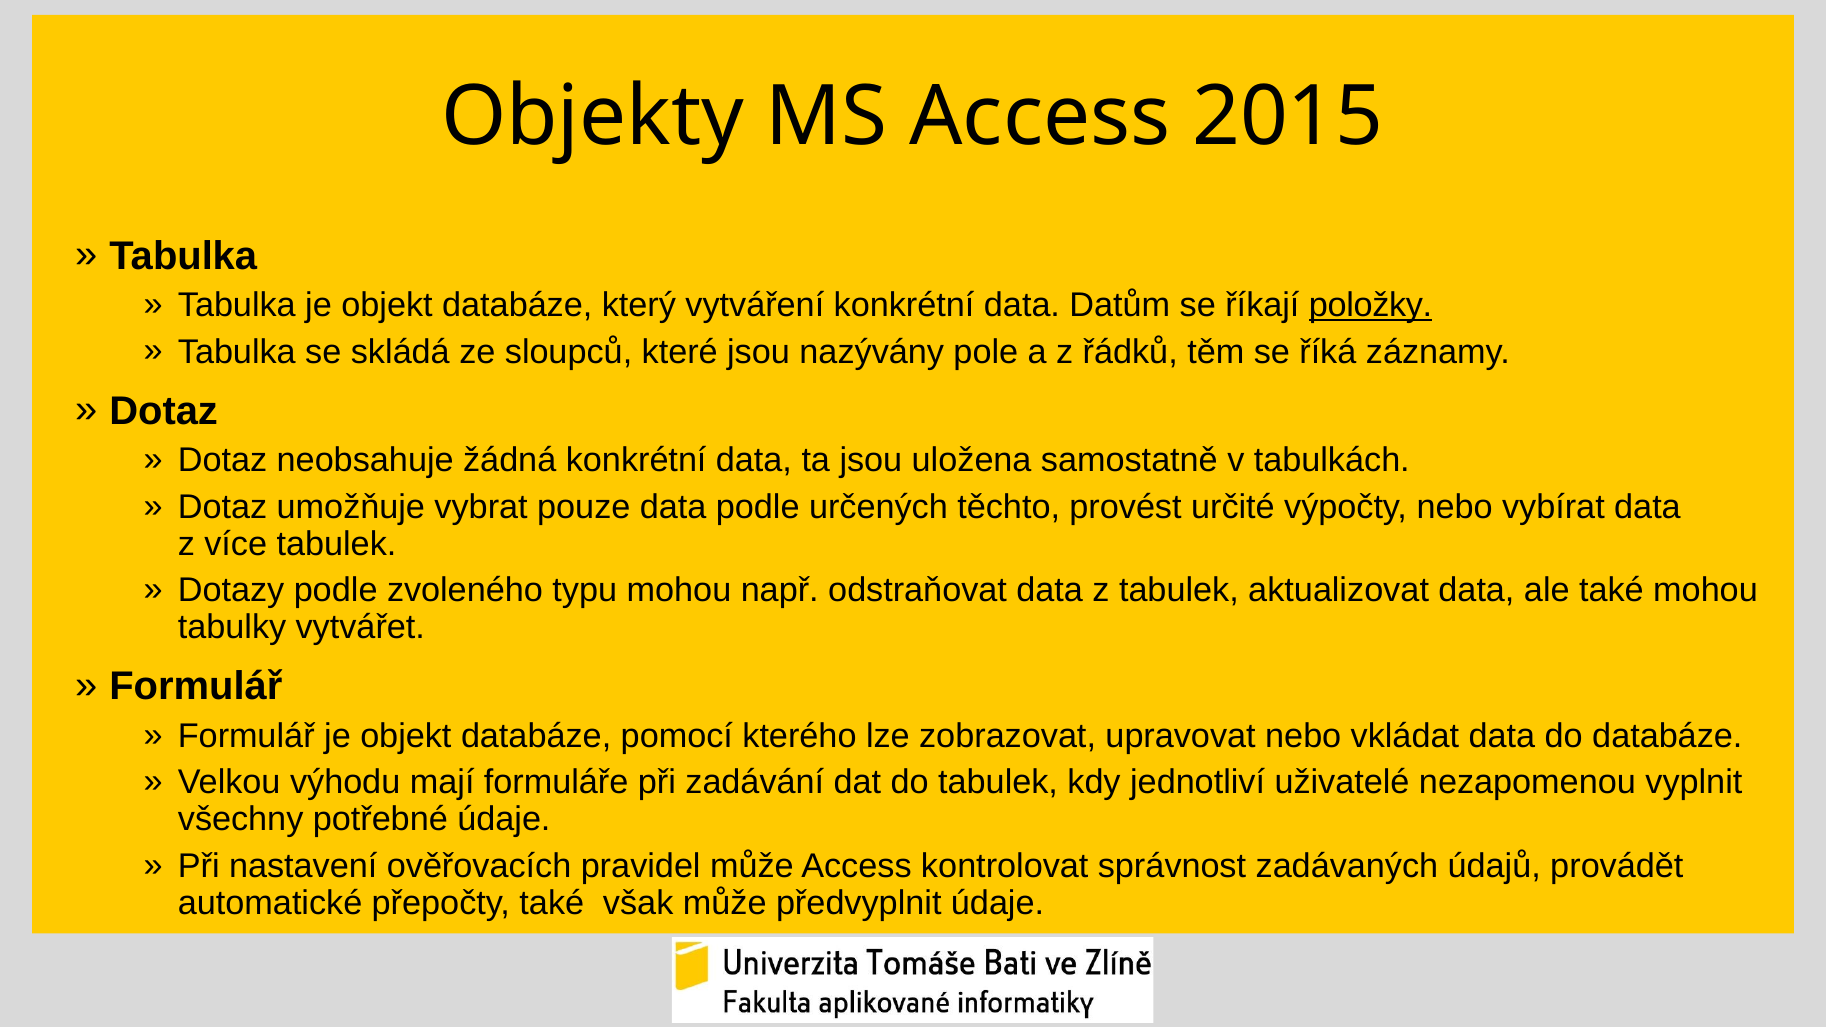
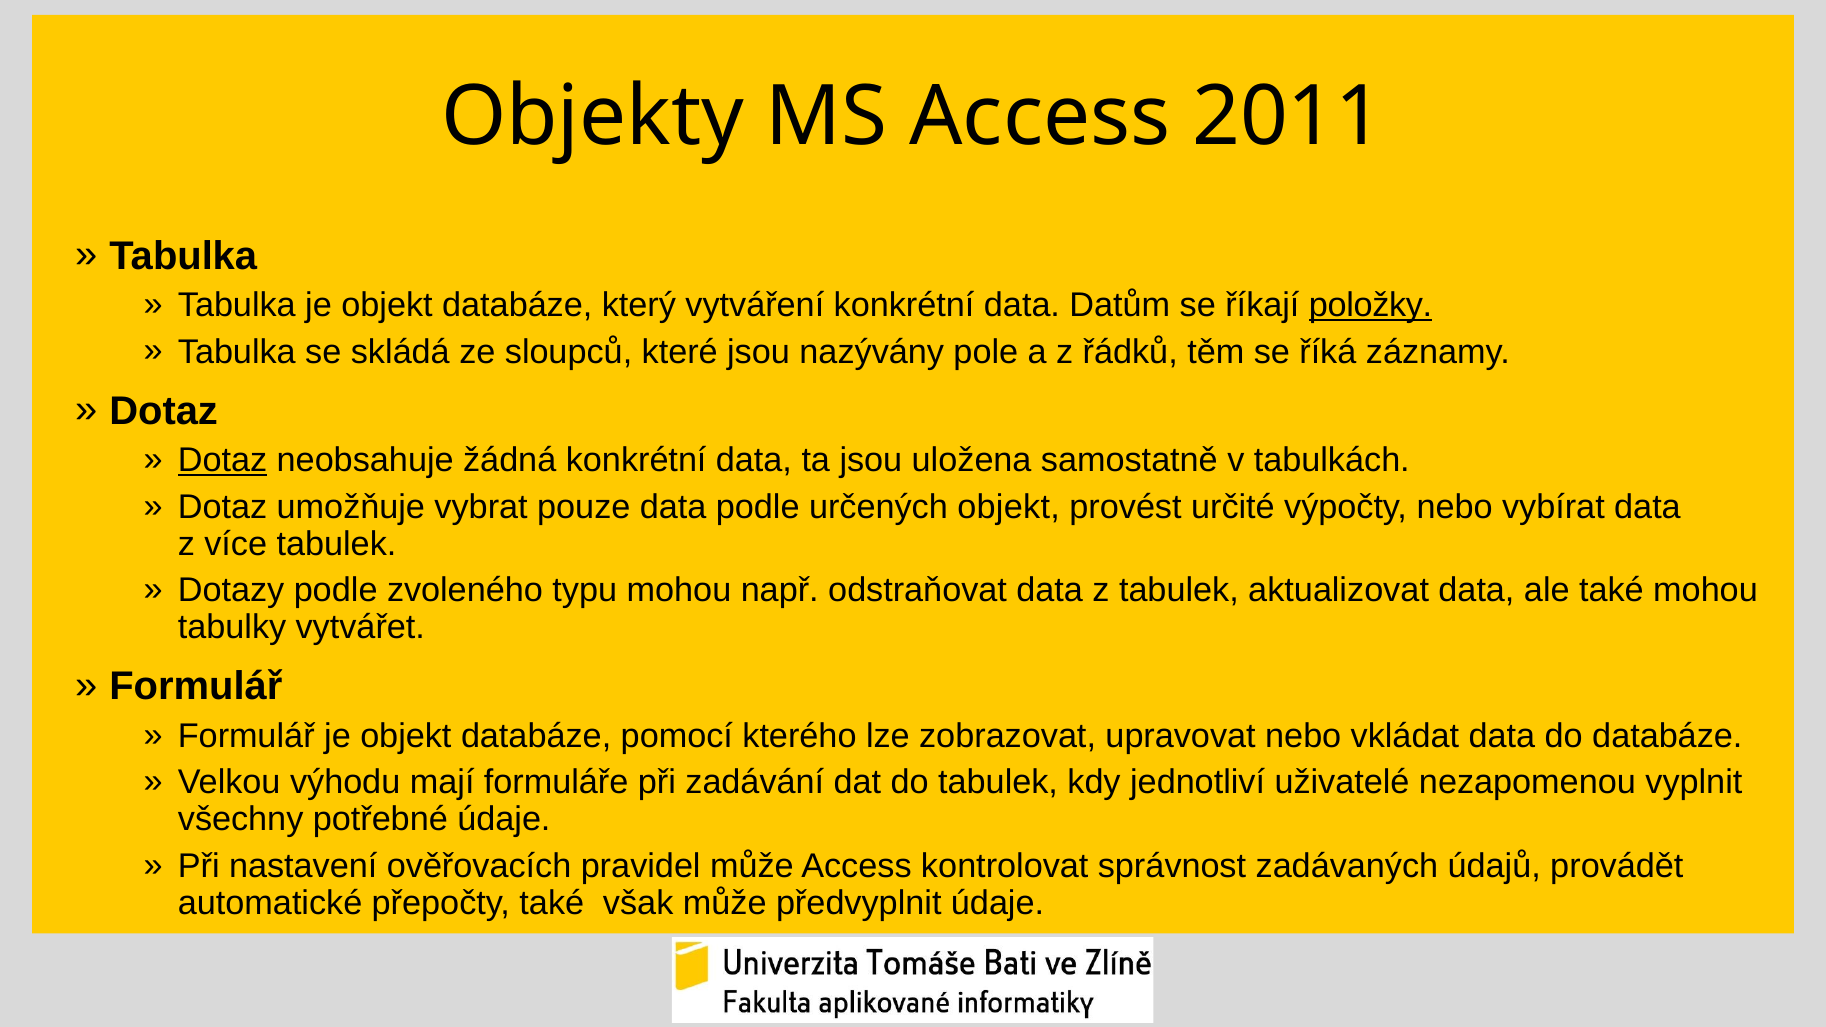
2015: 2015 -> 2011
Dotaz at (223, 461) underline: none -> present
určených těchto: těchto -> objekt
